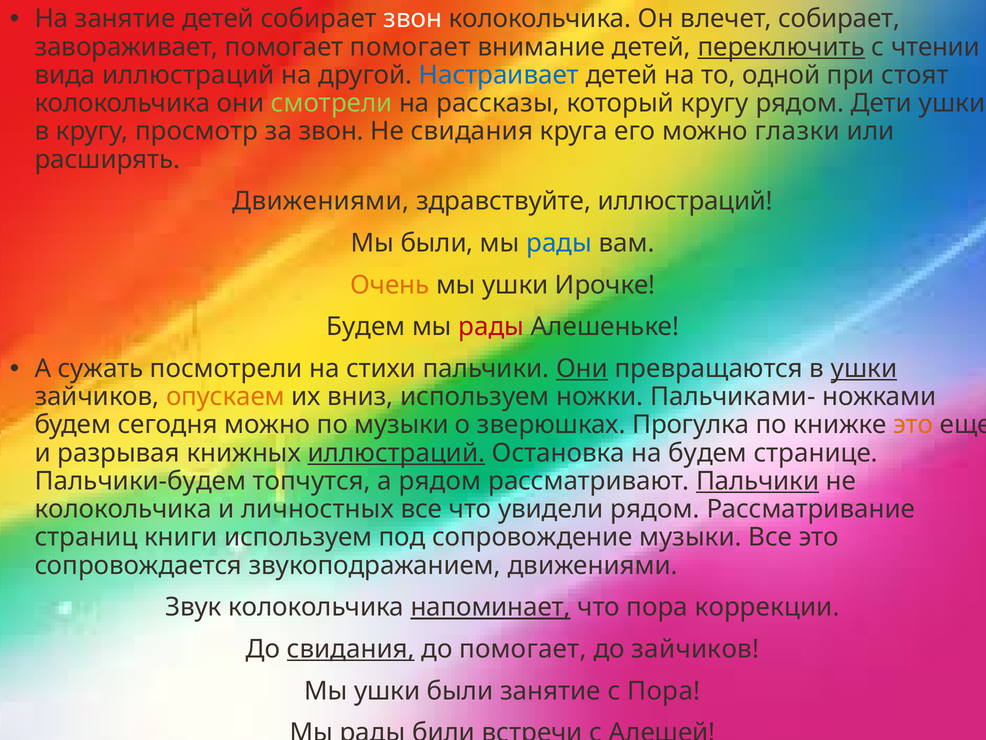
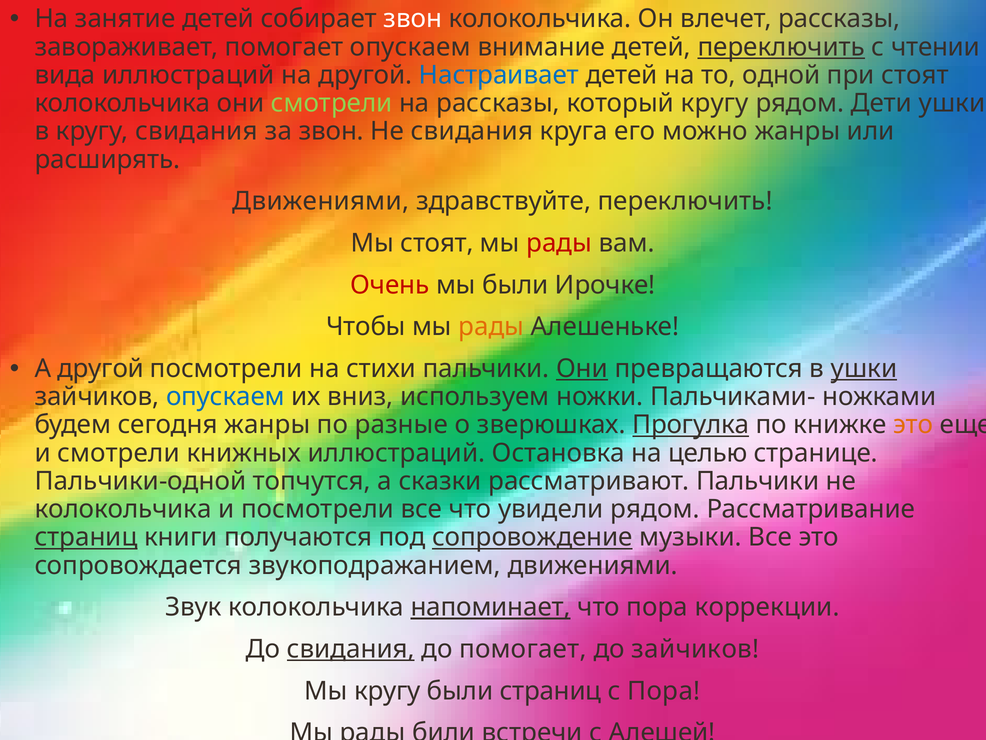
влечет собирает: собирает -> рассказы
помогает помогает: помогает -> опускаем
кругу просмотр: просмотр -> свидания
можно глазки: глазки -> жанры
здравствуйте иллюстраций: иллюстраций -> переключить
Мы были: были -> стоят
рады at (559, 243) colour: blue -> red
Очень colour: orange -> red
ушки at (515, 285): ушки -> были
Будем at (366, 327): Будем -> Чтобы
рады at (491, 327) colour: red -> orange
А сужать: сужать -> другой
опускаем at (225, 396) colour: orange -> blue
сегодня можно: можно -> жанры
по музыки: музыки -> разные
Прогулка underline: none -> present
и разрывая: разрывая -> смотрели
иллюстраций at (396, 453) underline: present -> none
на будем: будем -> целью
Пальчики-будем: Пальчики-будем -> Пальчики-одной
а рядом: рядом -> сказки
Пальчики at (758, 481) underline: present -> none
и личностных: личностных -> посмотрели
страниц at (86, 537) underline: none -> present
книги используем: используем -> получаются
сопровождение underline: none -> present
ушки at (387, 691): ушки -> кругу
были занятие: занятие -> страниц
